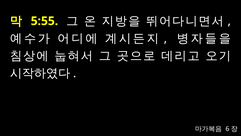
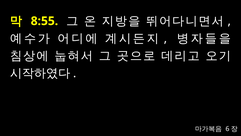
5:55: 5:55 -> 8:55
